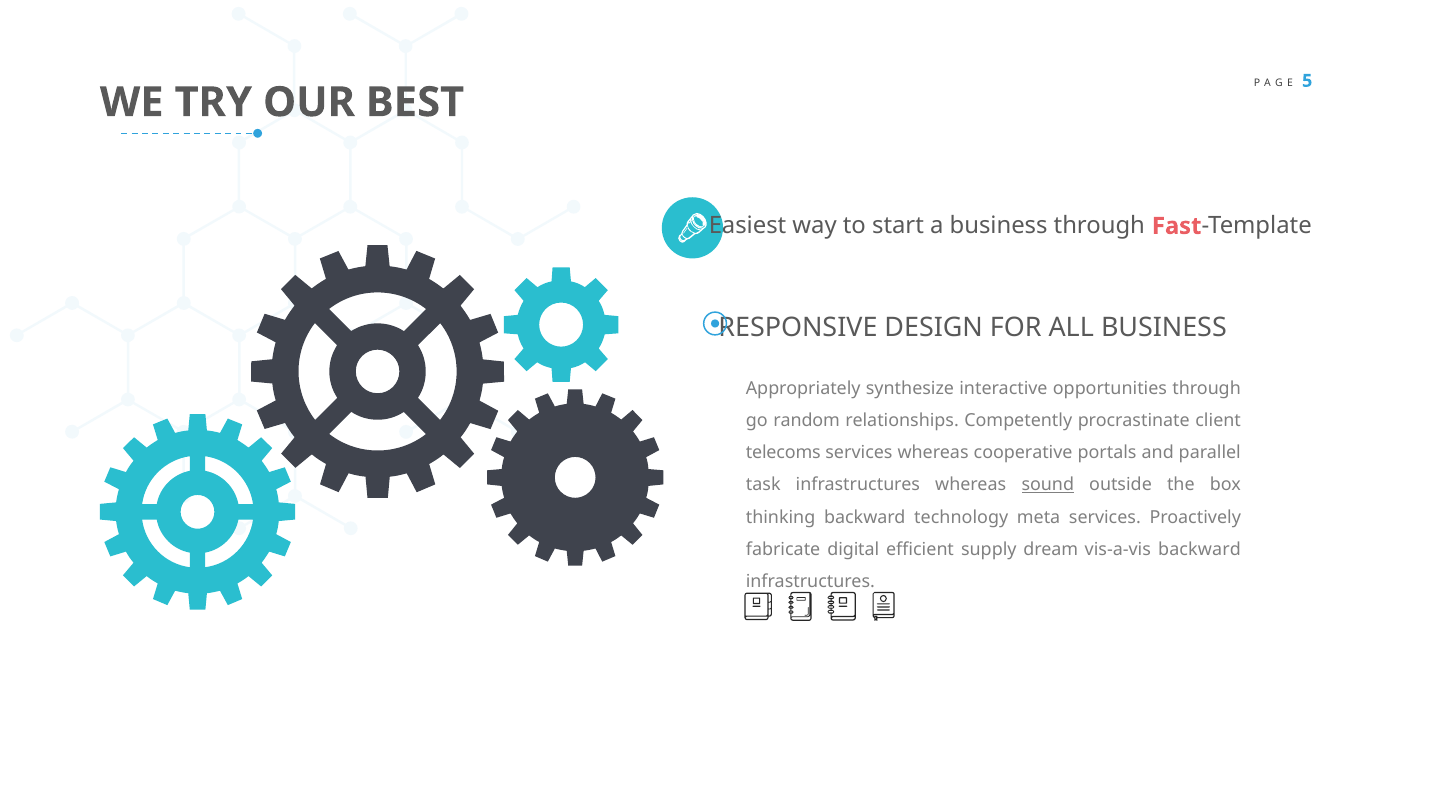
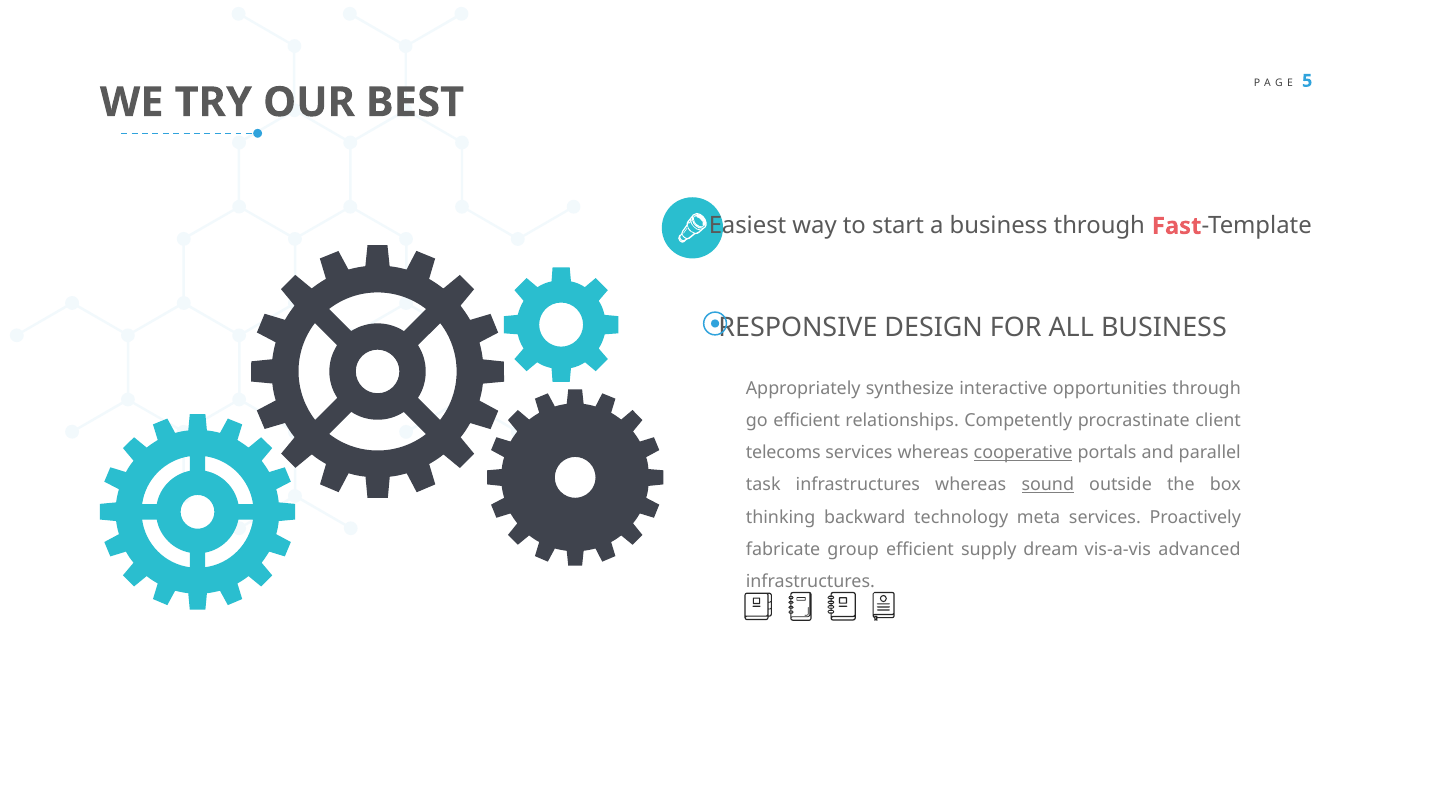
go random: random -> efficient
cooperative underline: none -> present
digital: digital -> group
vis-a-vis backward: backward -> advanced
